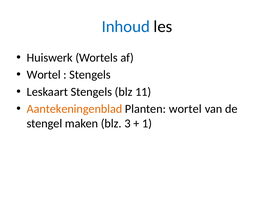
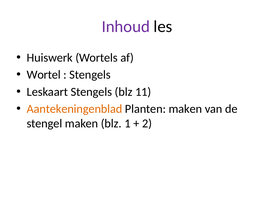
Inhoud colour: blue -> purple
Planten wortel: wortel -> maken
3: 3 -> 1
1: 1 -> 2
